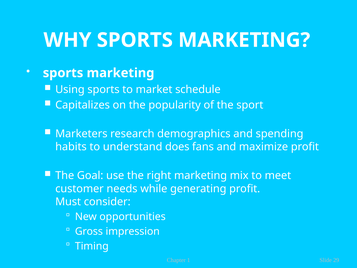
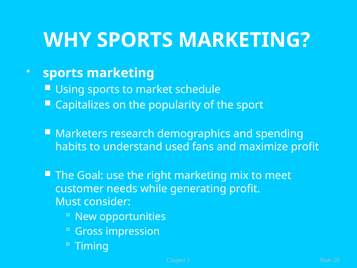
does: does -> used
